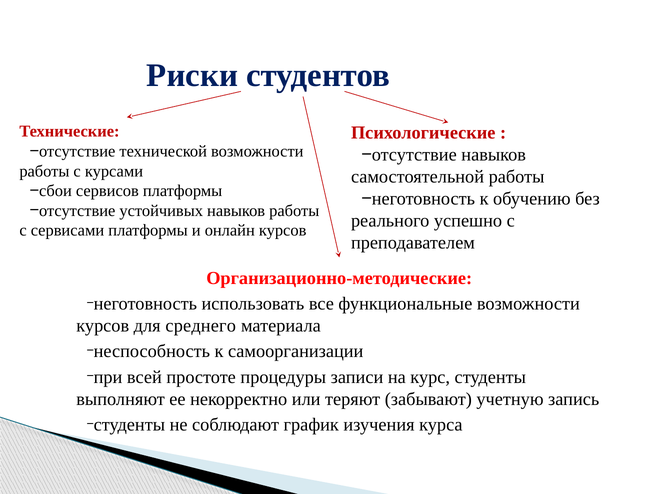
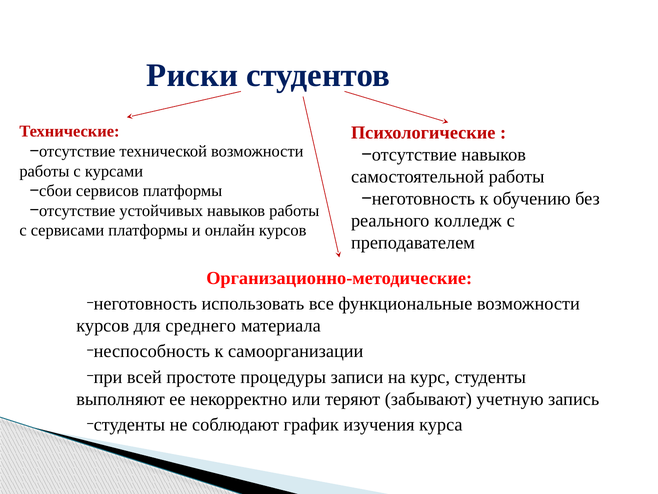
успешно: успешно -> колледж
